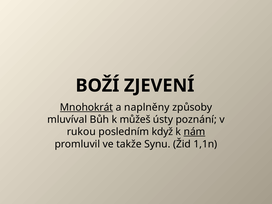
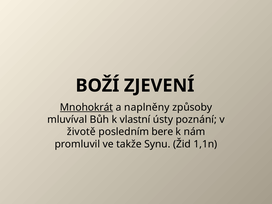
můžeš: můžeš -> vlastní
rukou: rukou -> životě
když: když -> bere
nám underline: present -> none
